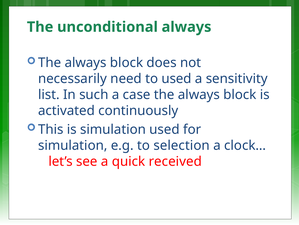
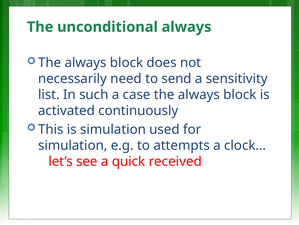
to used: used -> send
selection: selection -> attempts
